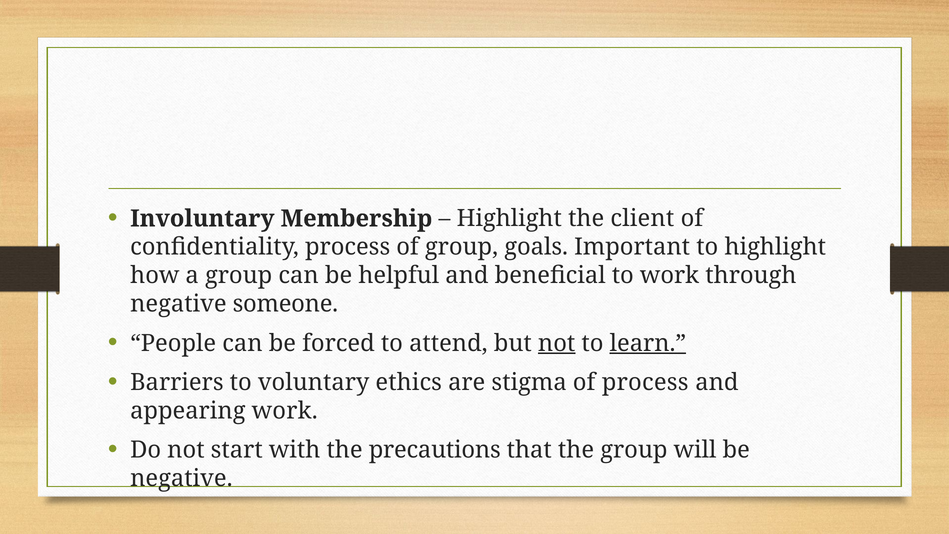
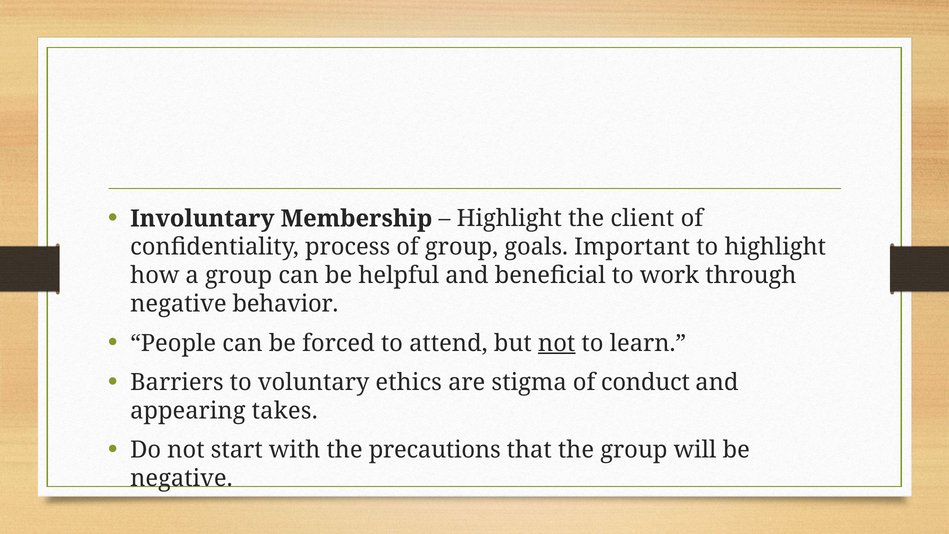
someone: someone -> behavior
learn underline: present -> none
of process: process -> conduct
appearing work: work -> takes
